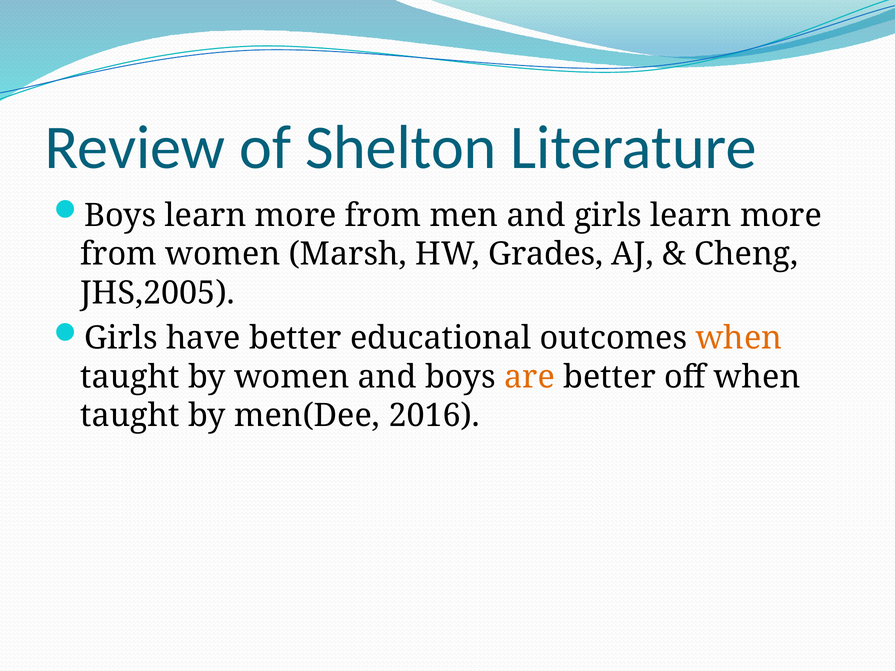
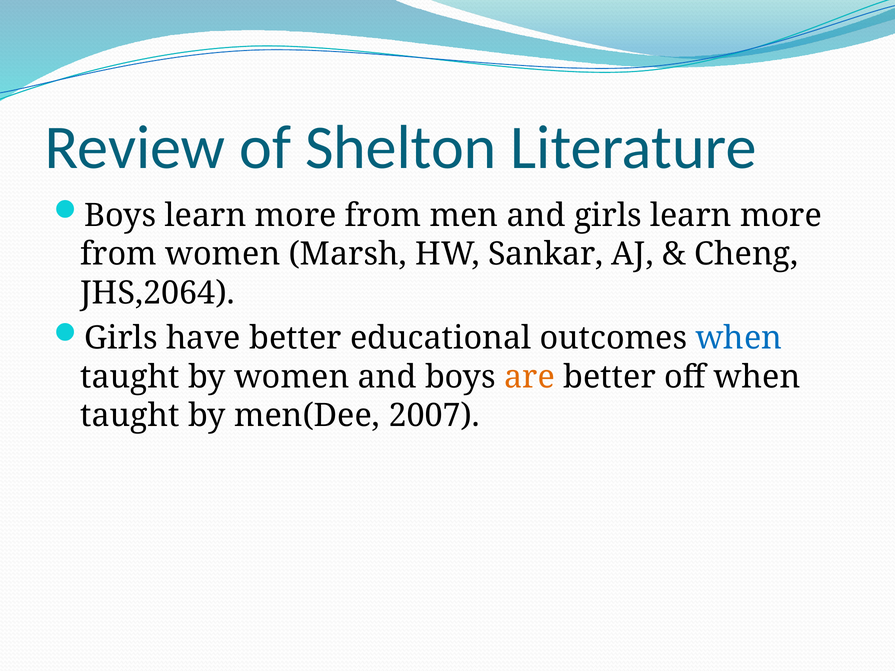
Grades: Grades -> Sankar
JHS,2005: JHS,2005 -> JHS,2064
when at (739, 338) colour: orange -> blue
2016: 2016 -> 2007
